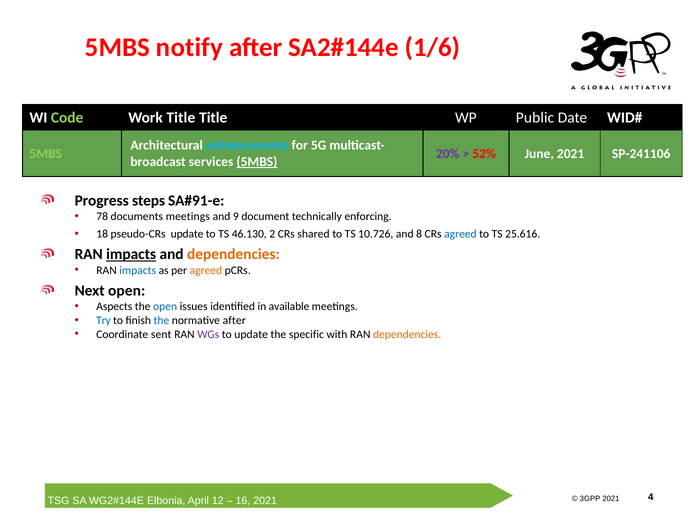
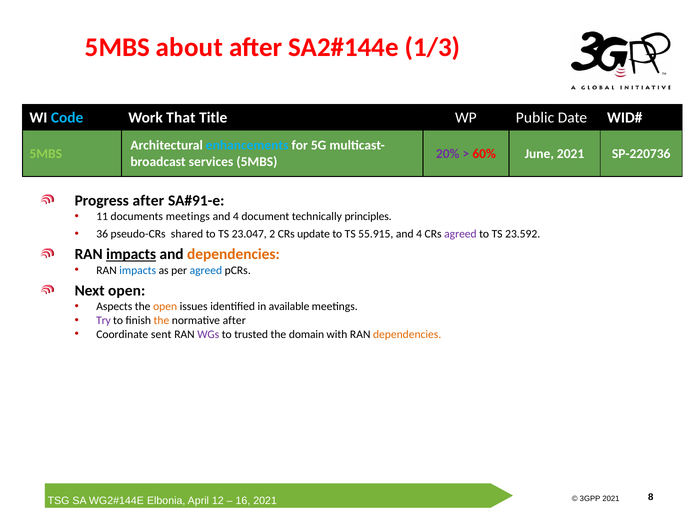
notify: notify -> about
1/6: 1/6 -> 1/3
Code colour: light green -> light blue
Work Title: Title -> That
52%: 52% -> 60%
SP-241106: SP-241106 -> SP-220736
5MBS at (257, 162) underline: present -> none
Progress steps: steps -> after
78: 78 -> 11
9 at (236, 217): 9 -> 4
enforcing: enforcing -> principles
18: 18 -> 36
pseudo-CRs update: update -> shared
46.130: 46.130 -> 23.047
shared: shared -> update
10.726: 10.726 -> 55.915
8 at (419, 234): 8 -> 4
agreed at (460, 234) colour: blue -> purple
25.616: 25.616 -> 23.592
agreed at (206, 271) colour: orange -> blue
open at (165, 307) colour: blue -> orange
Try colour: blue -> purple
the at (161, 321) colour: blue -> orange
to update: update -> trusted
specific: specific -> domain
4: 4 -> 8
